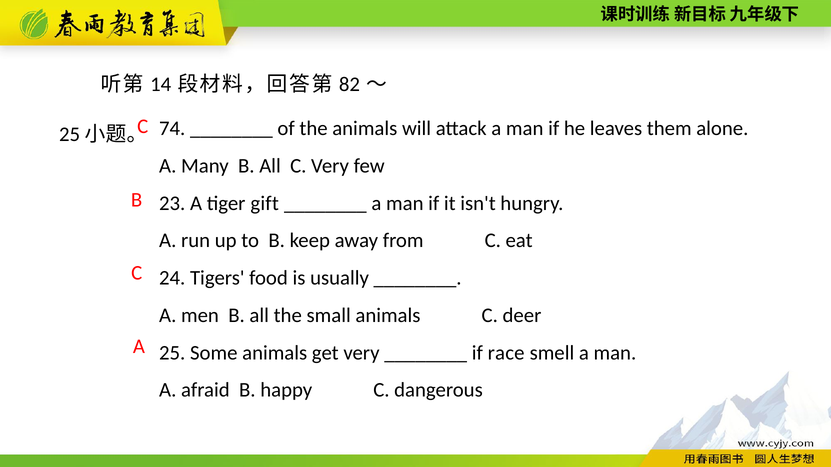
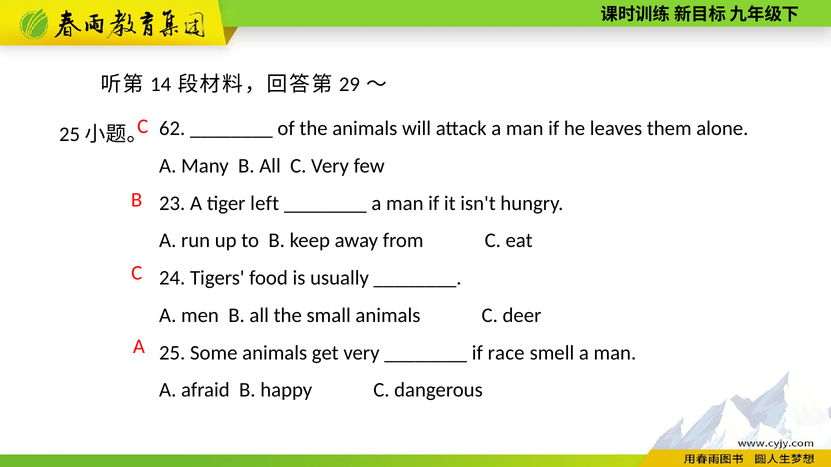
82: 82 -> 29
74: 74 -> 62
gift: gift -> left
